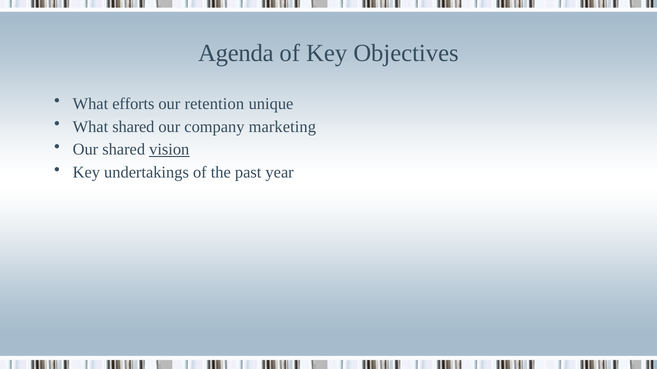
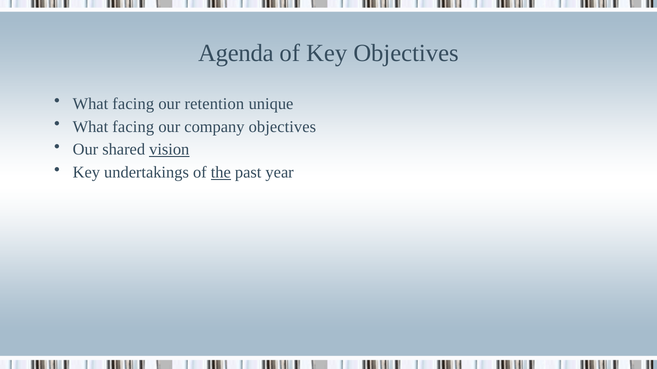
efforts at (133, 104): efforts -> facing
shared at (133, 127): shared -> facing
company marketing: marketing -> objectives
the underline: none -> present
